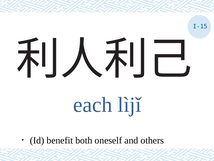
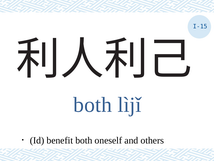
each at (93, 105): each -> both
